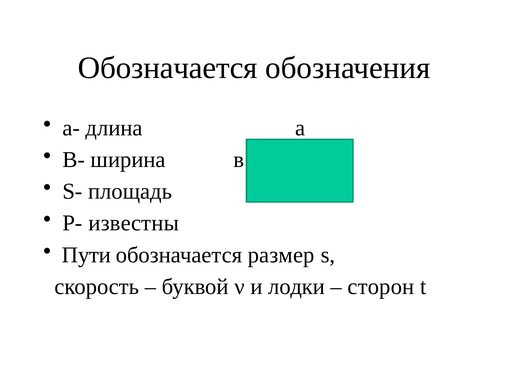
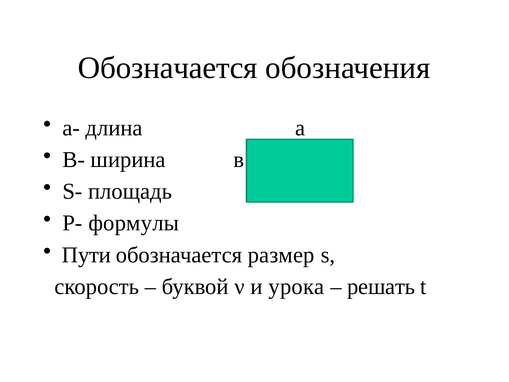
известны: известны -> формулы
лодки: лодки -> урока
сторон: сторон -> решать
